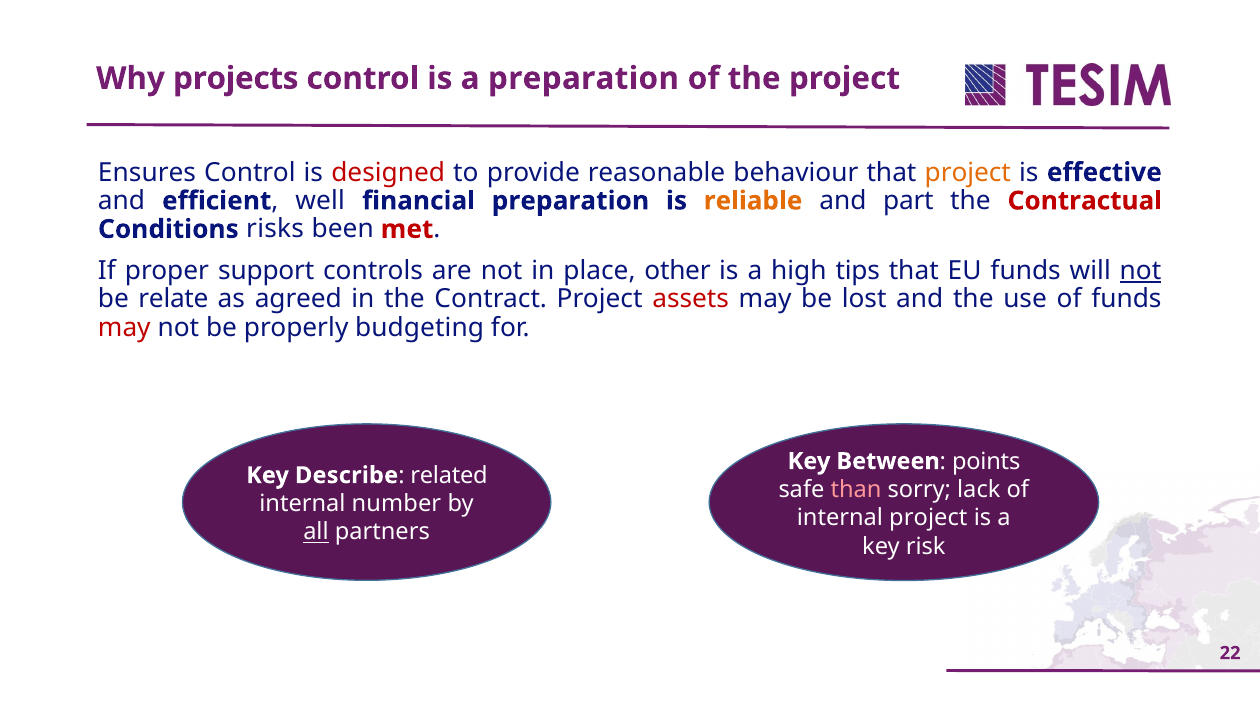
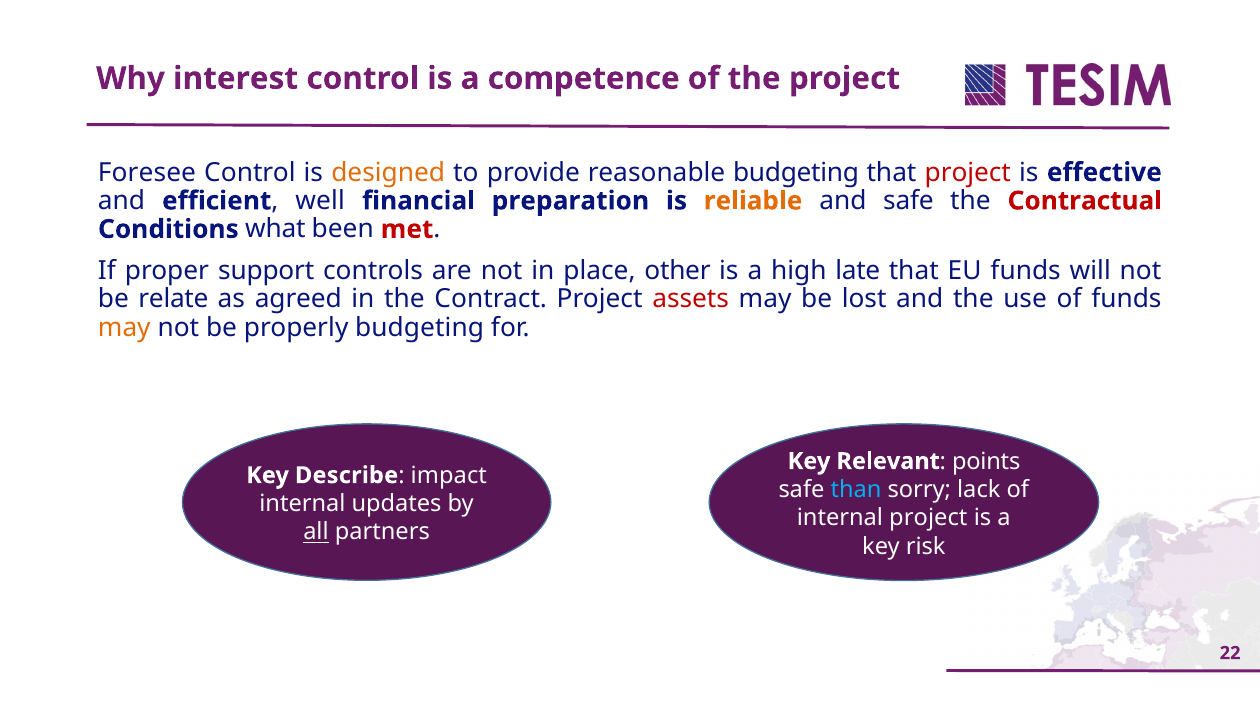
projects: projects -> interest
a preparation: preparation -> competence
Ensures: Ensures -> Foresee
designed colour: red -> orange
reasonable behaviour: behaviour -> budgeting
project at (968, 172) colour: orange -> red
and part: part -> safe
risks: risks -> what
tips: tips -> late
not at (1140, 271) underline: present -> none
may at (124, 327) colour: red -> orange
Between: Between -> Relevant
related: related -> impact
than colour: pink -> light blue
number: number -> updates
